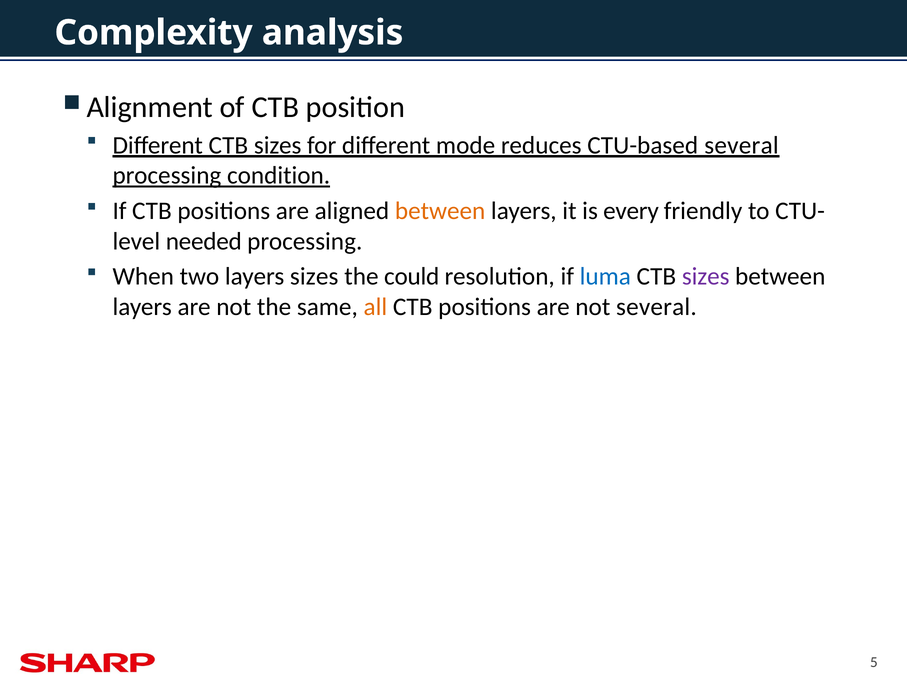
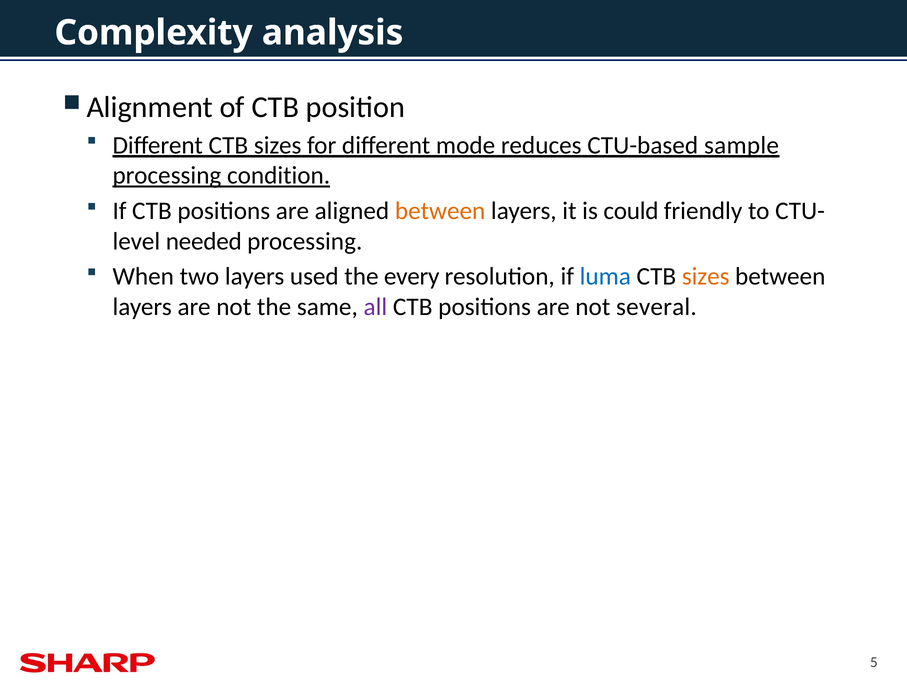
CTU-based several: several -> sample
every: every -> could
layers sizes: sizes -> used
could: could -> every
sizes at (706, 276) colour: purple -> orange
all colour: orange -> purple
